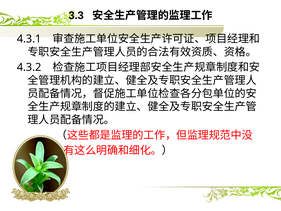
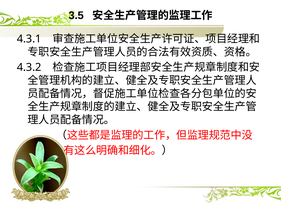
3.3: 3.3 -> 3.5
